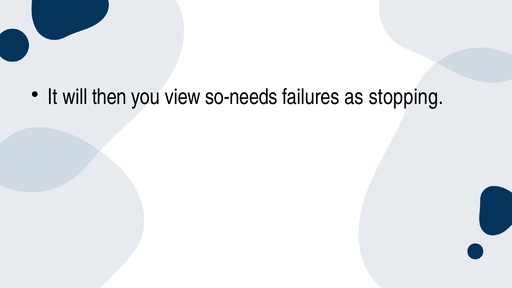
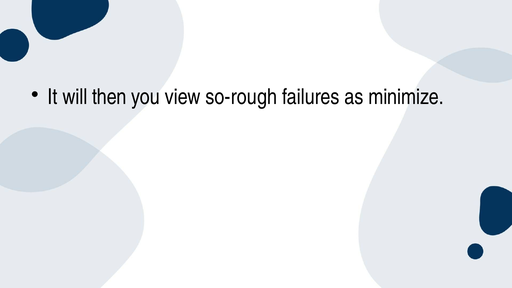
so-needs: so-needs -> so-rough
stopping: stopping -> minimize
